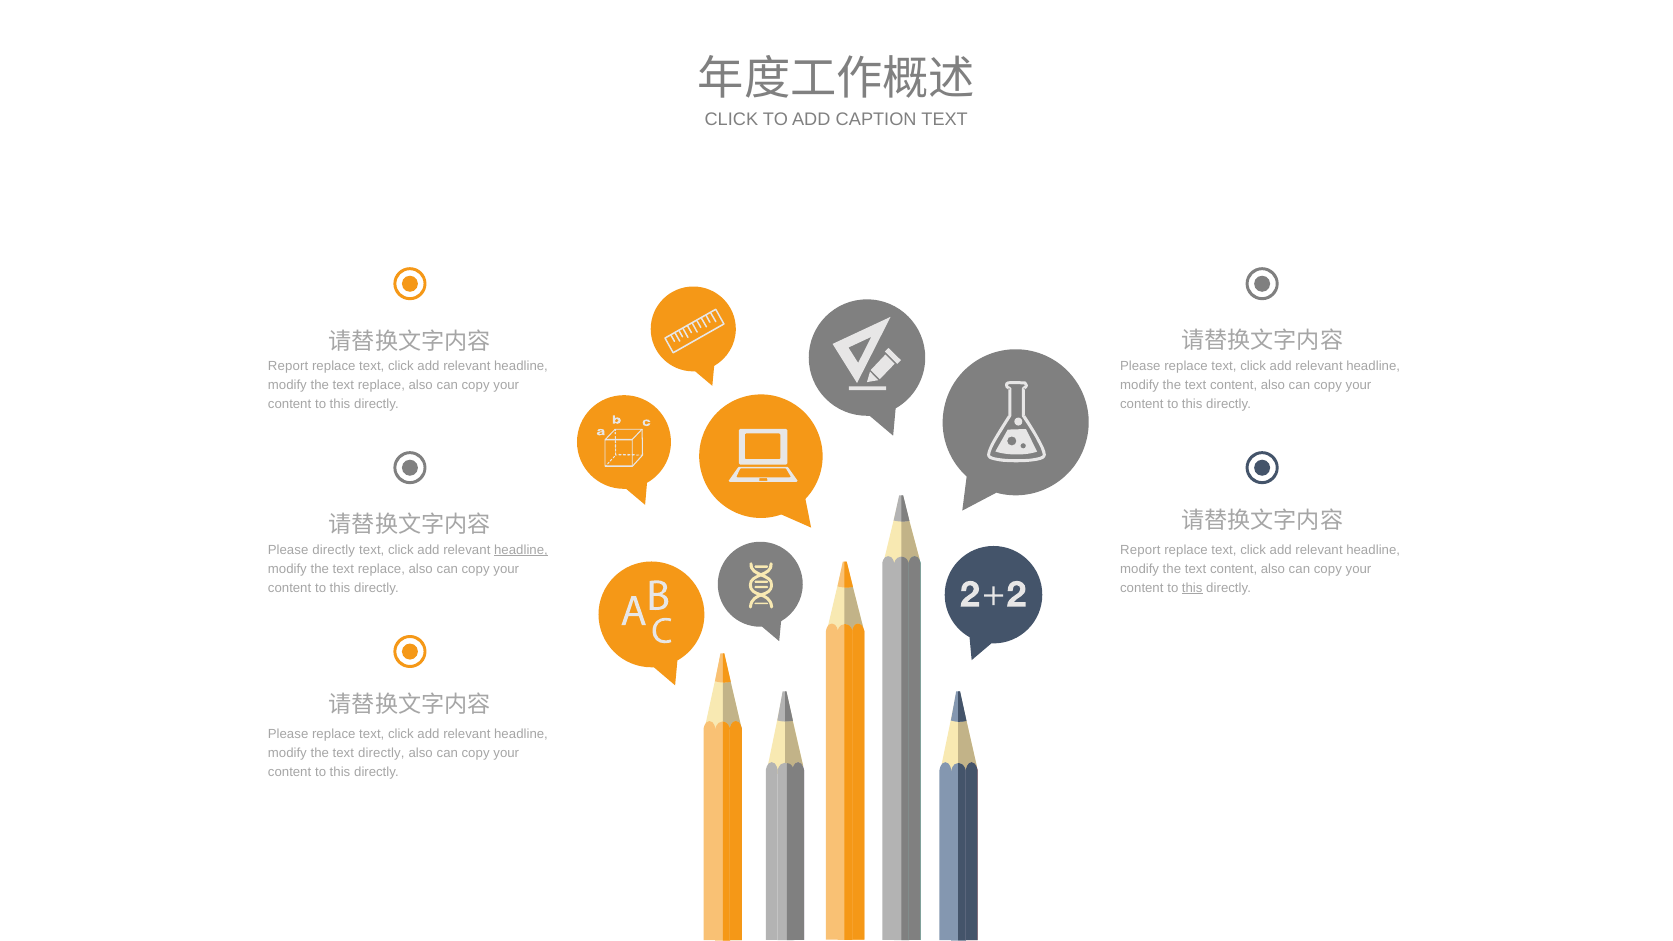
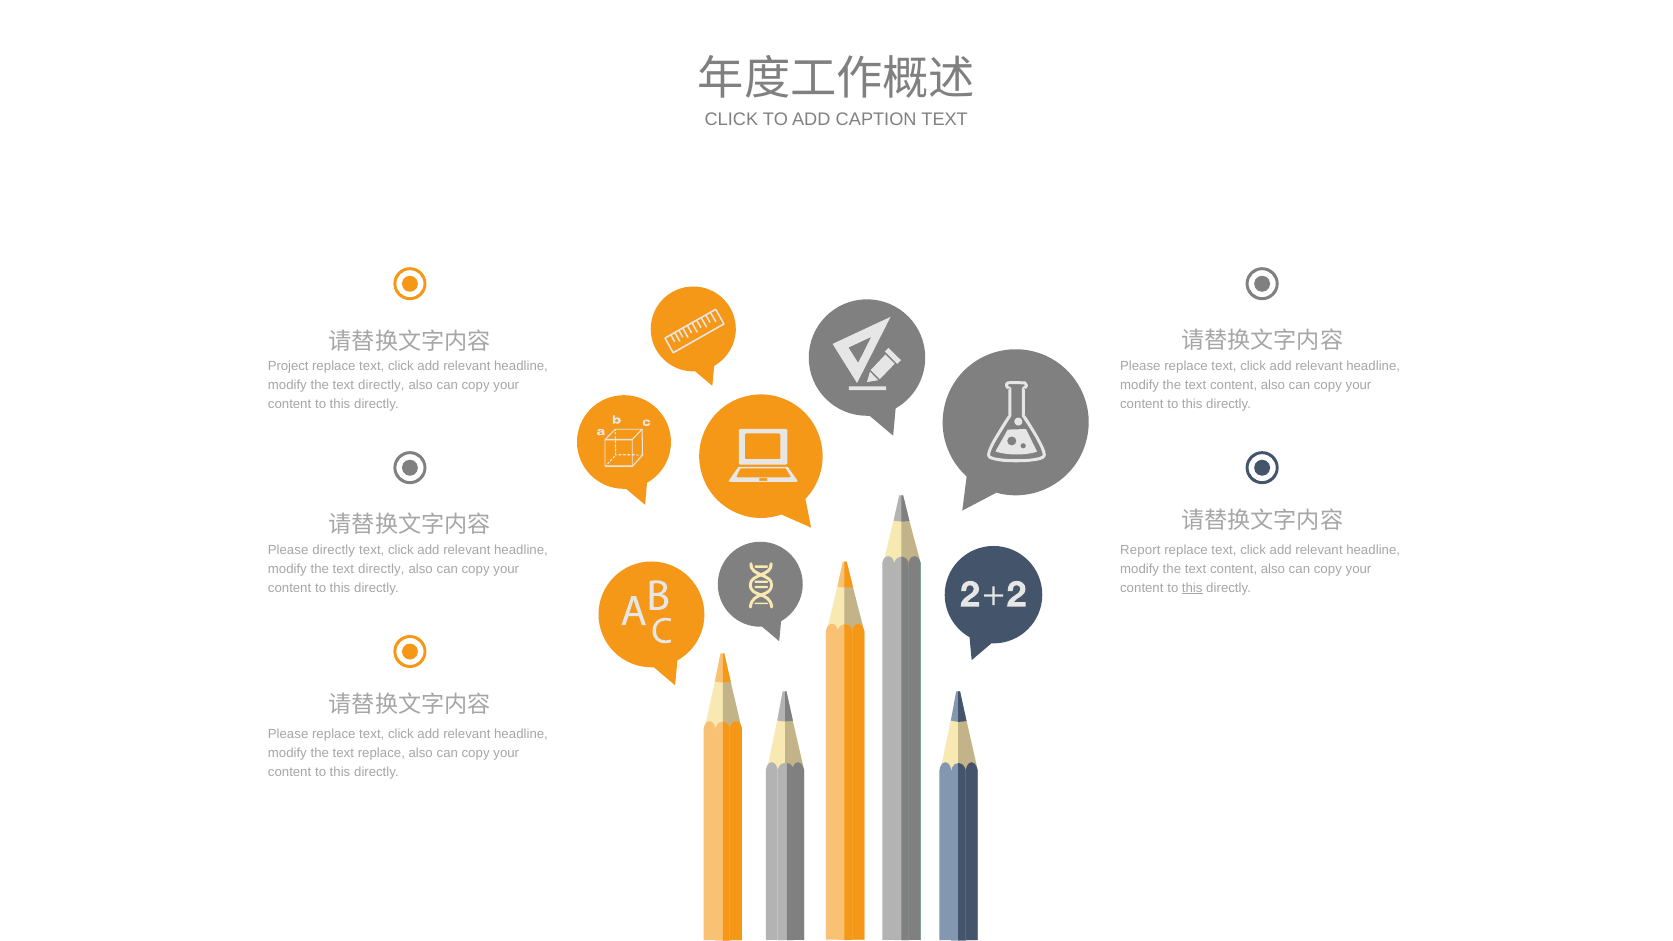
Report at (288, 366): Report -> Project
replace at (381, 385): replace -> directly
headline at (521, 550) underline: present -> none
replace at (381, 569): replace -> directly
text directly: directly -> replace
